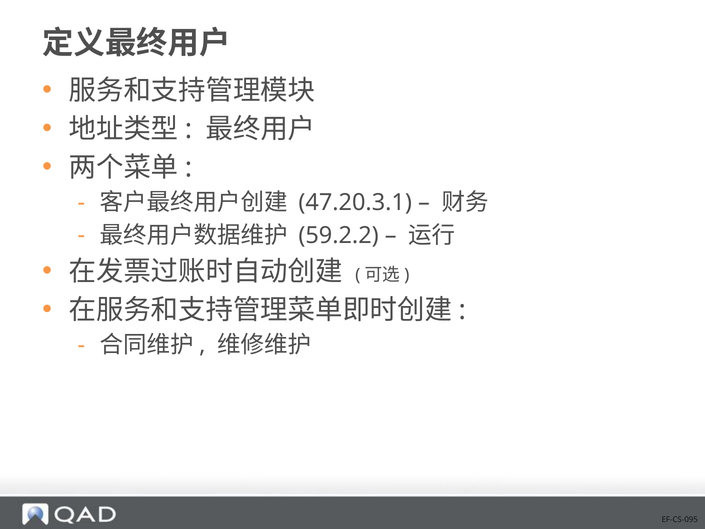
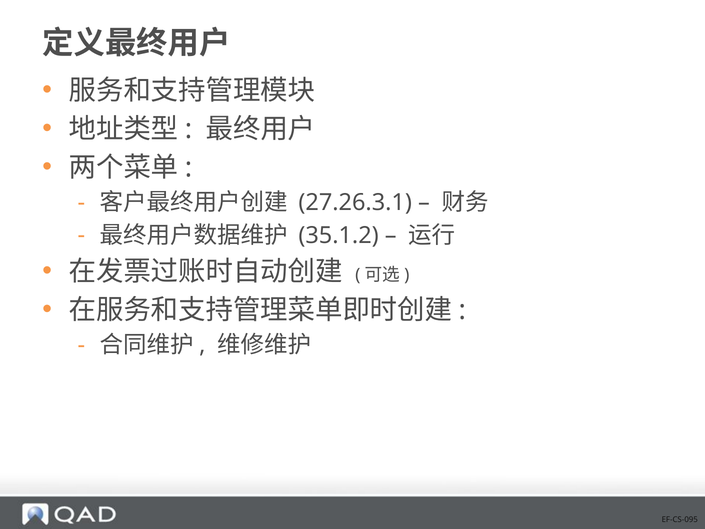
47.20.3.1: 47.20.3.1 -> 27.26.3.1
59.2.2: 59.2.2 -> 35.1.2
